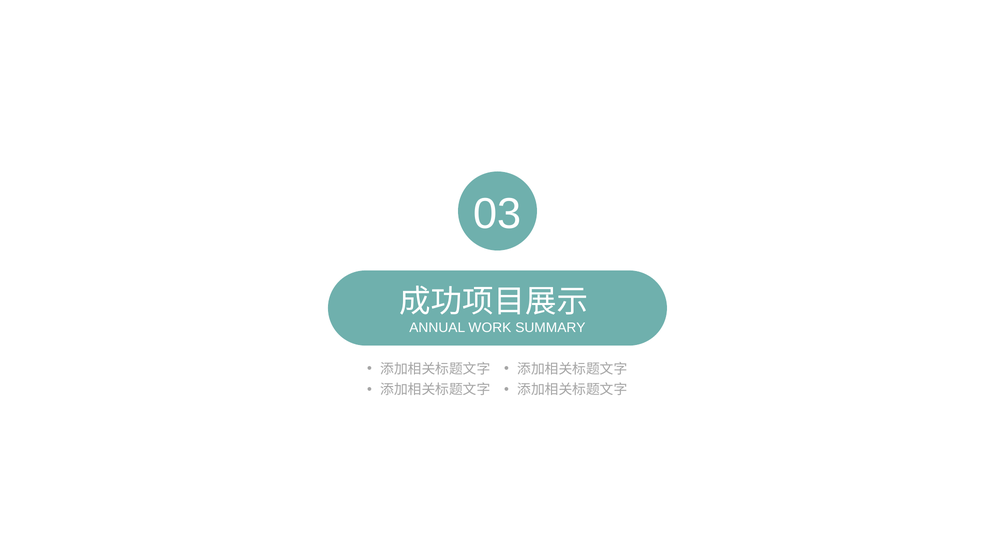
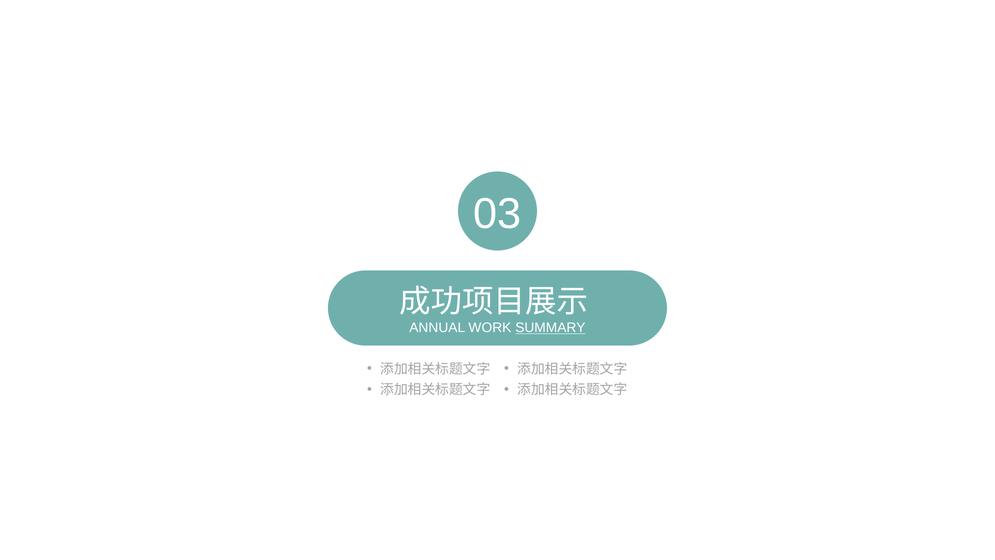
SUMMARY underline: none -> present
